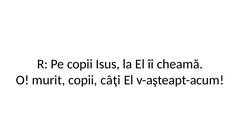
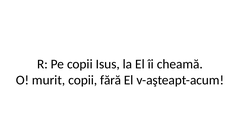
câţi: câţi -> fără
